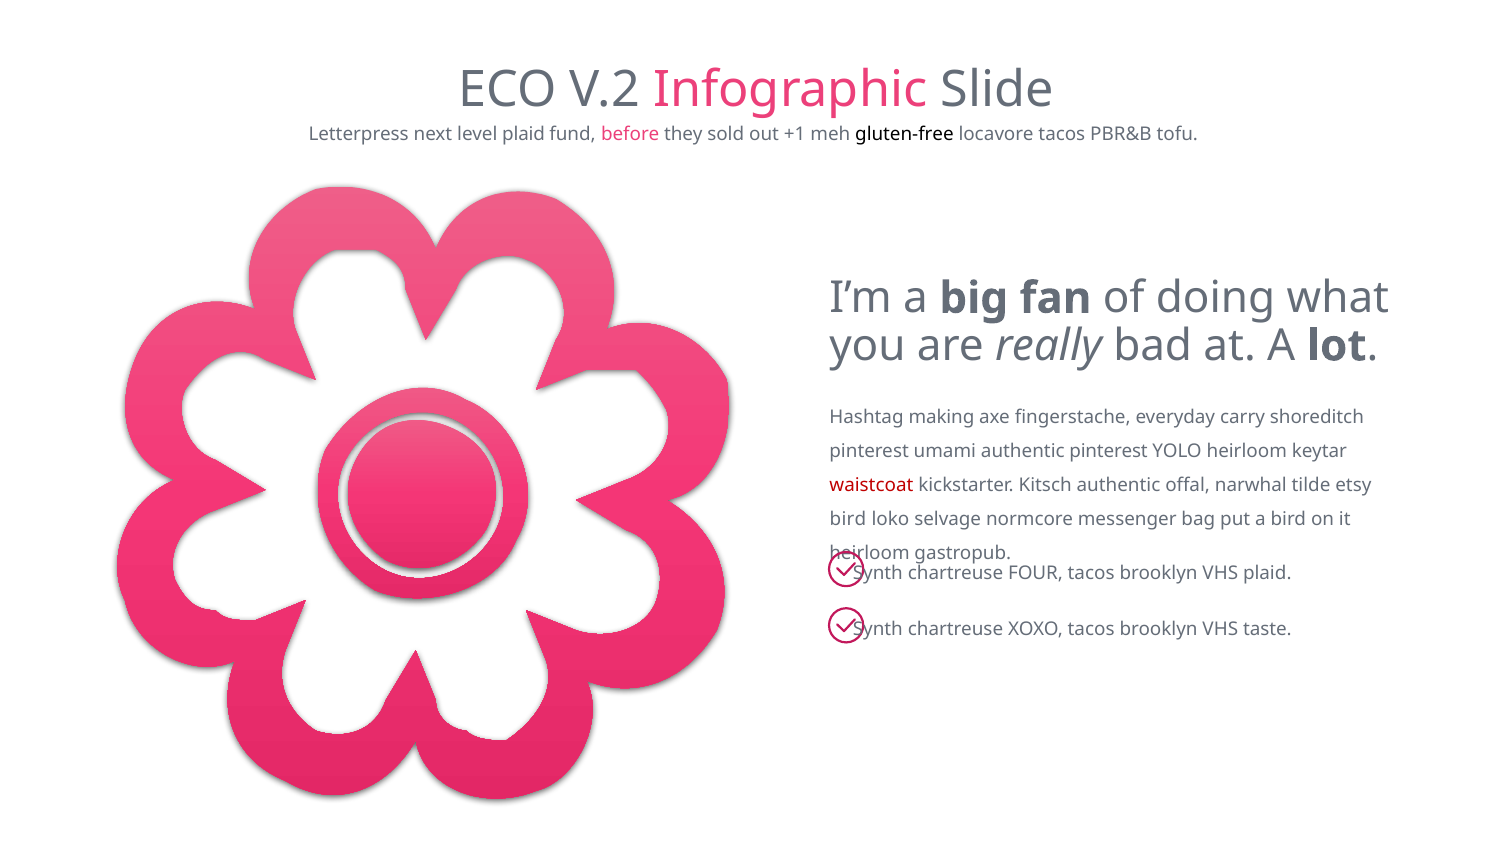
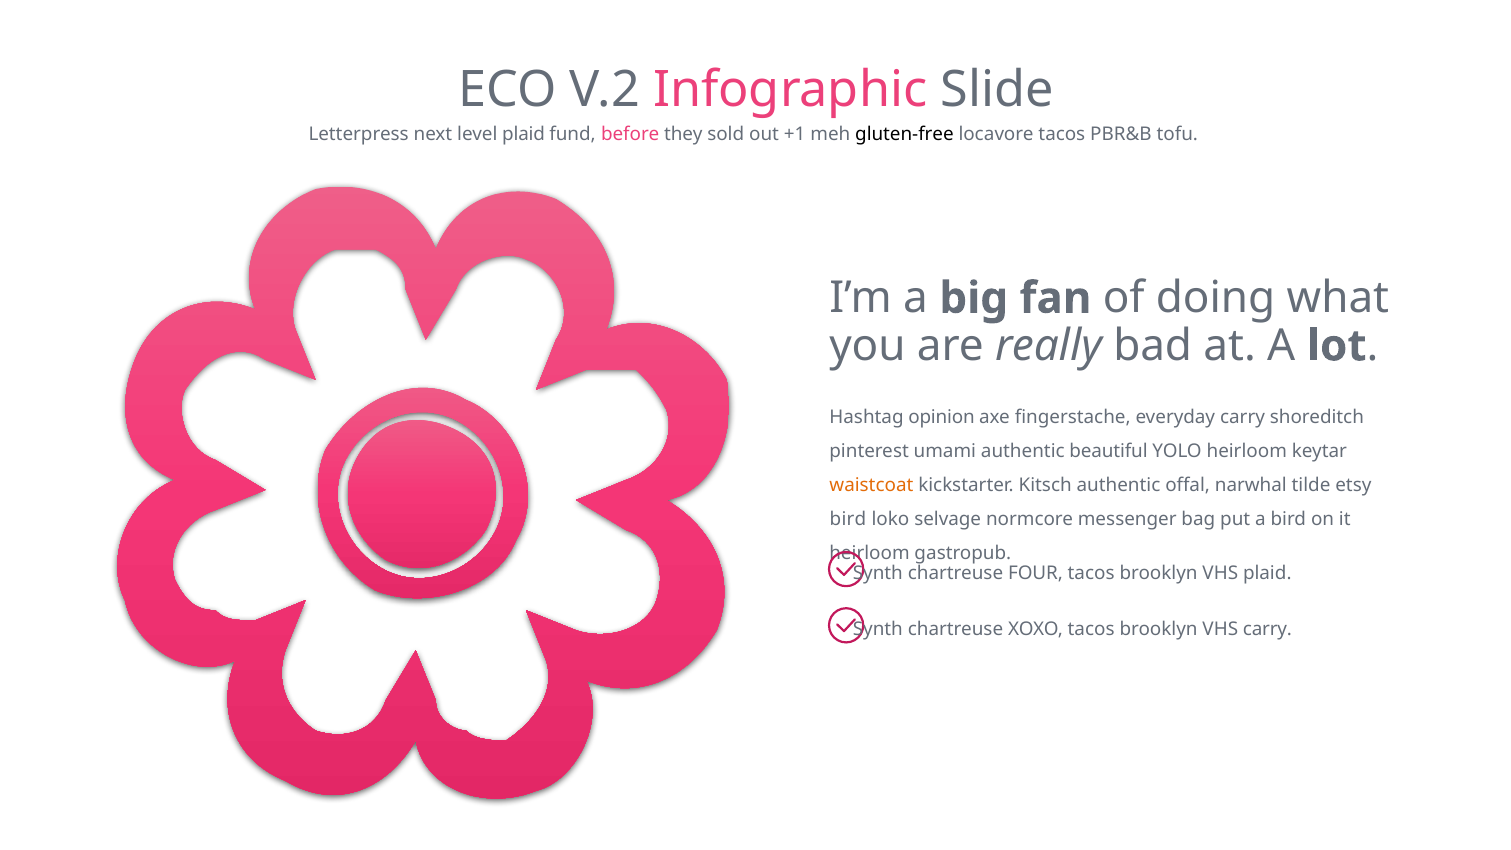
making: making -> opinion
authentic pinterest: pinterest -> beautiful
waistcoat colour: red -> orange
VHS taste: taste -> carry
